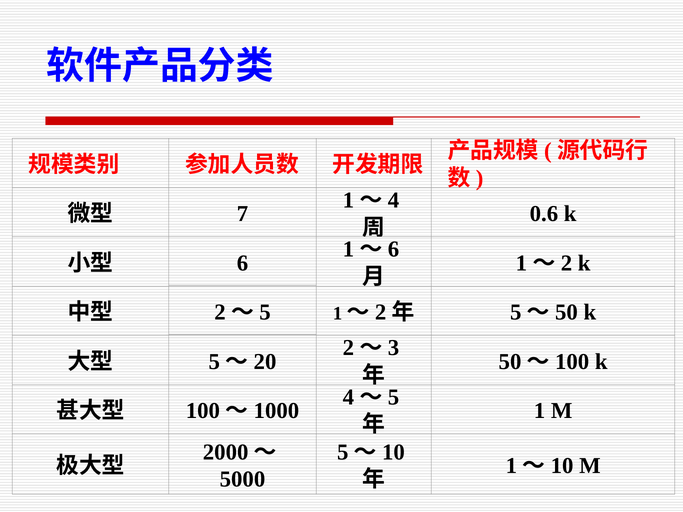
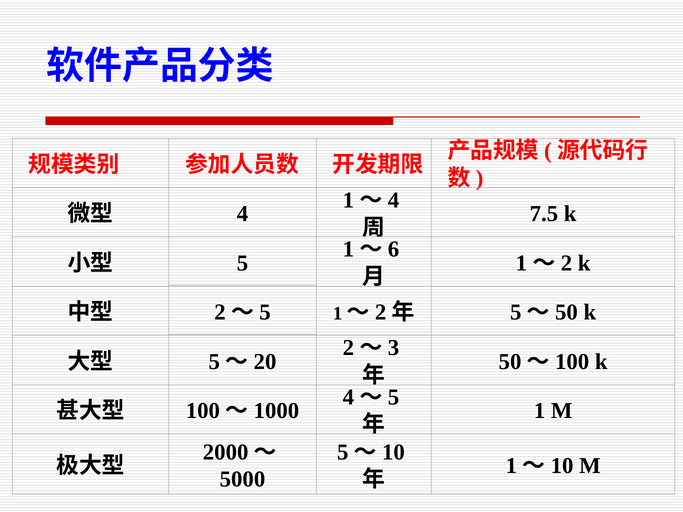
0.6: 0.6 -> 7.5
7: 7 -> 4
6: 6 -> 5
